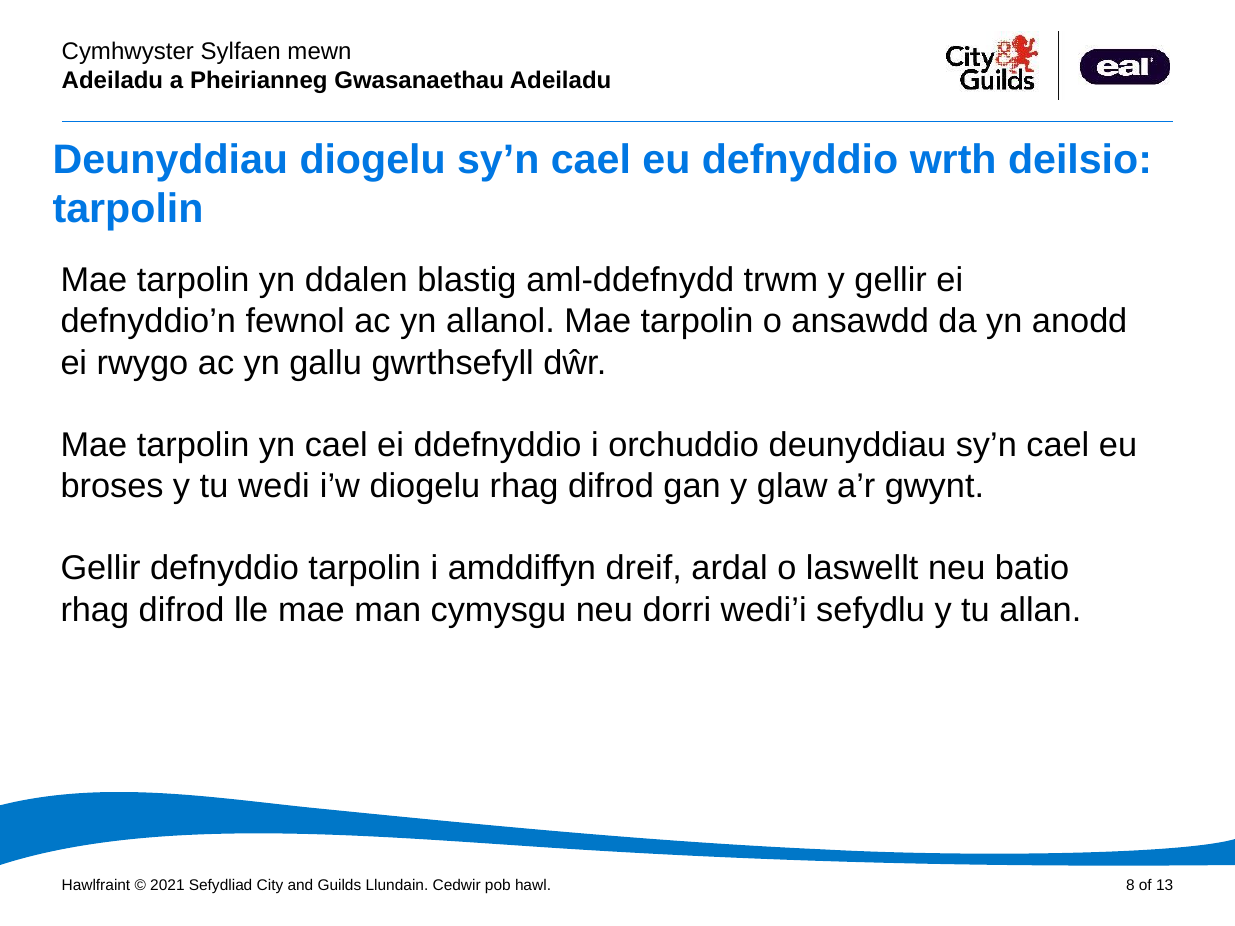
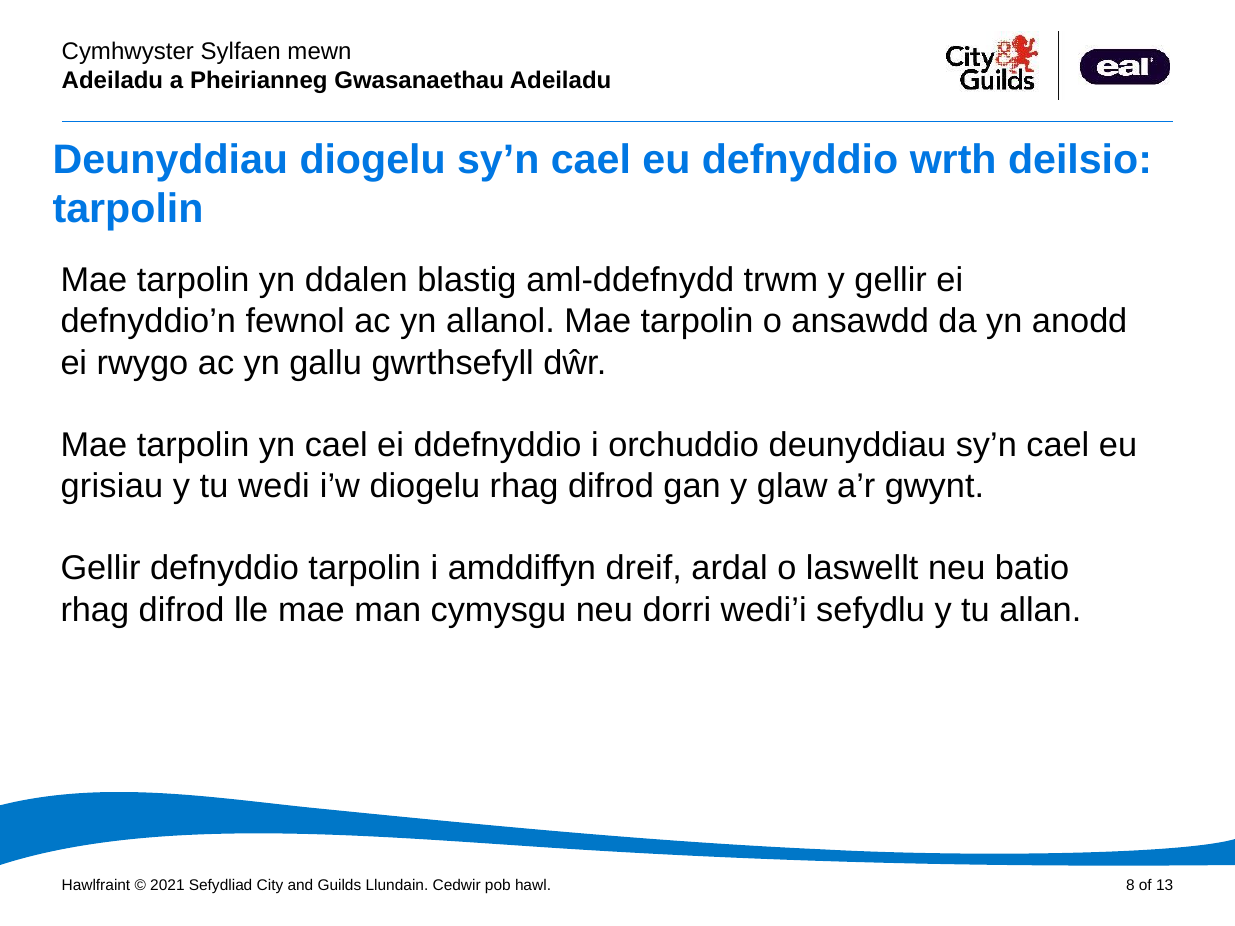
broses: broses -> grisiau
